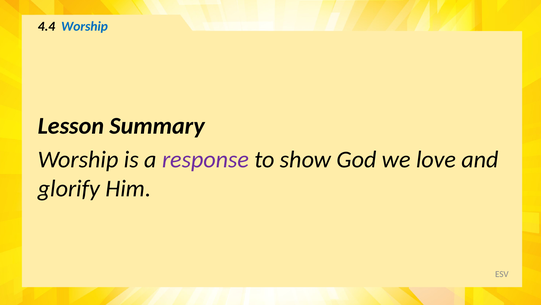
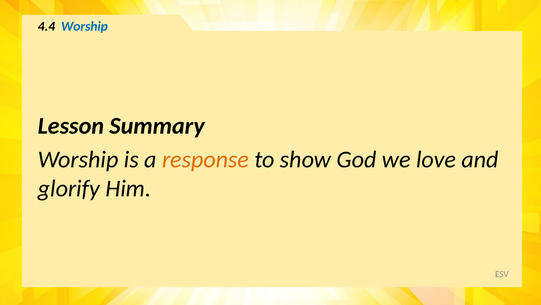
response colour: purple -> orange
